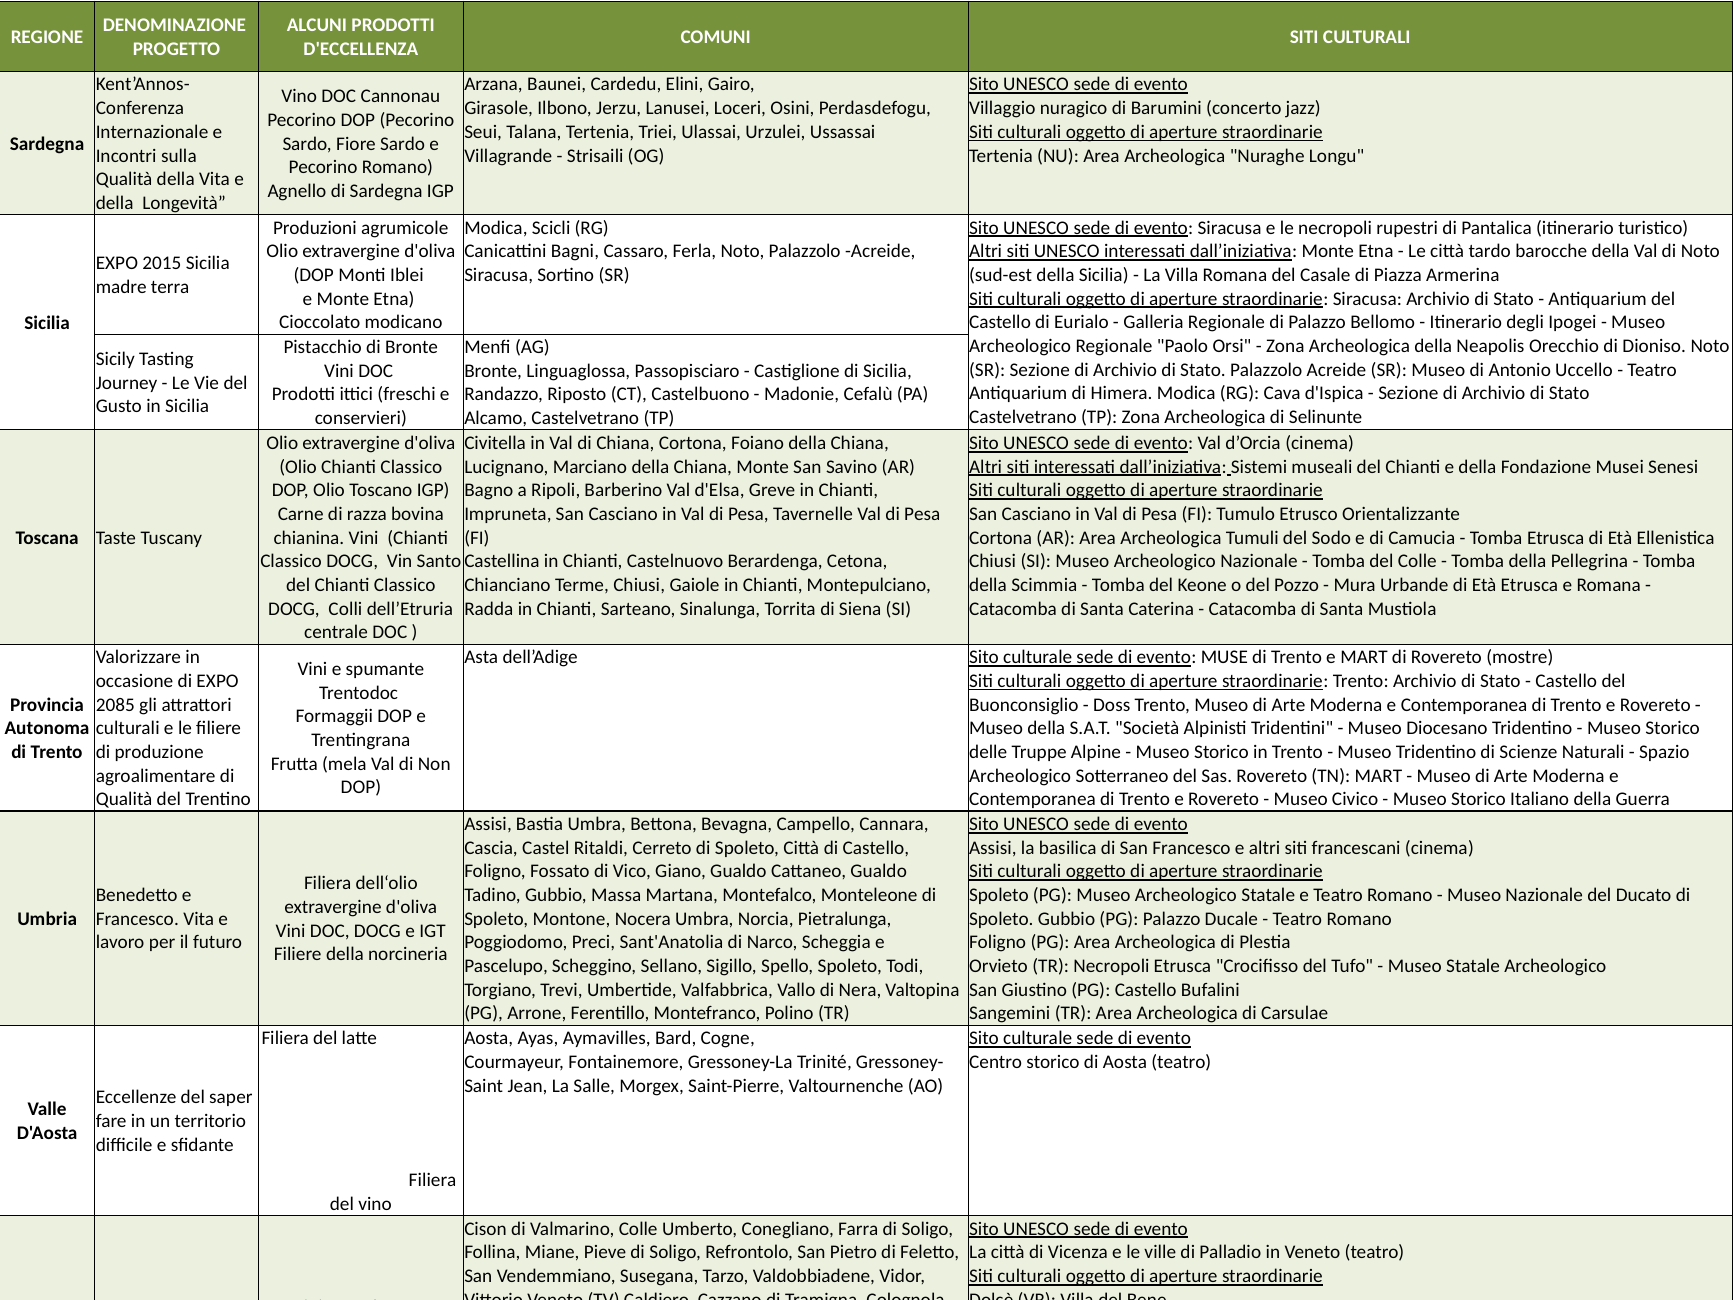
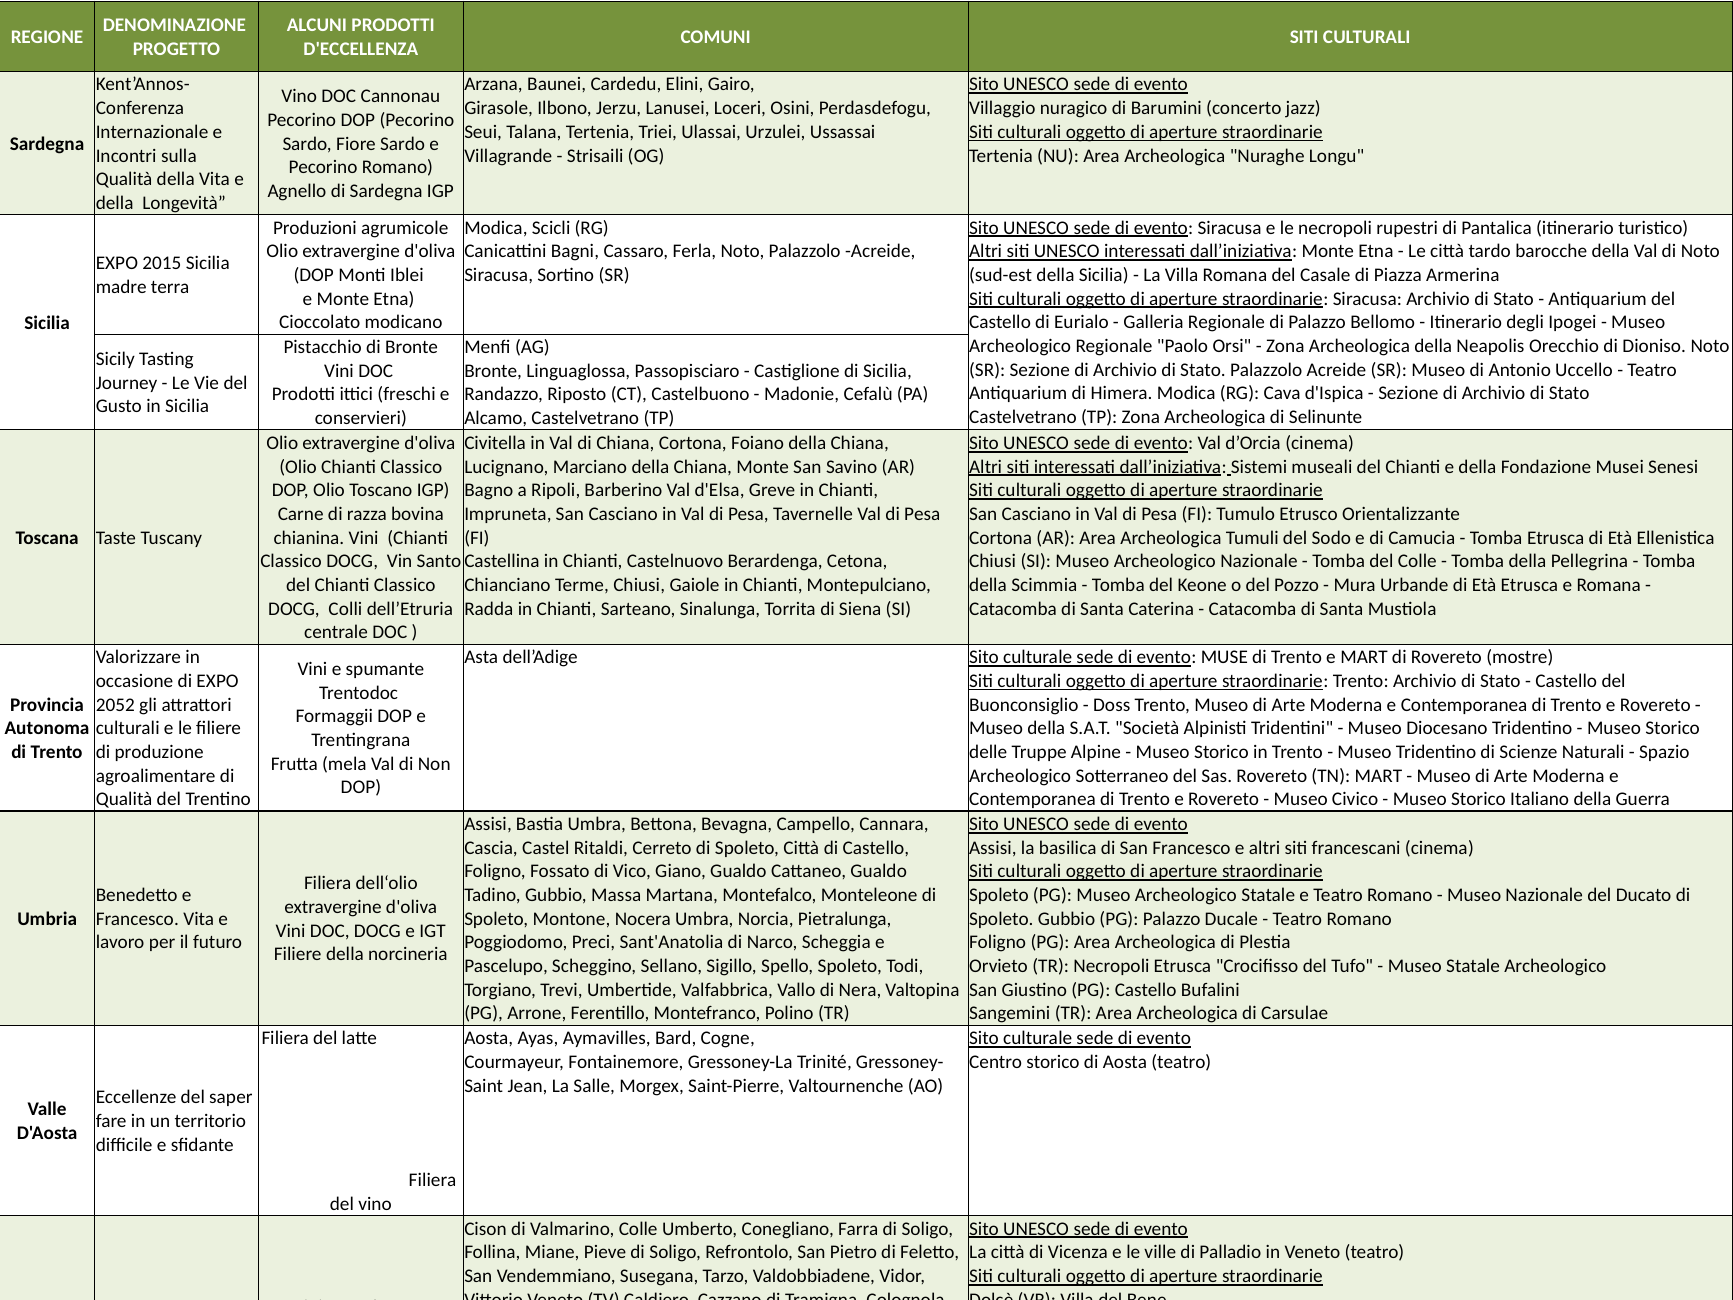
2085: 2085 -> 2052
